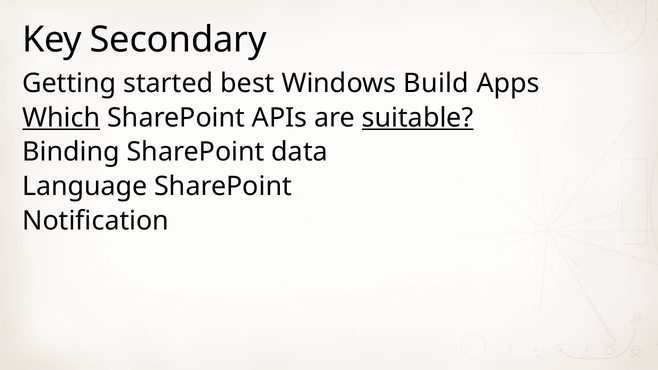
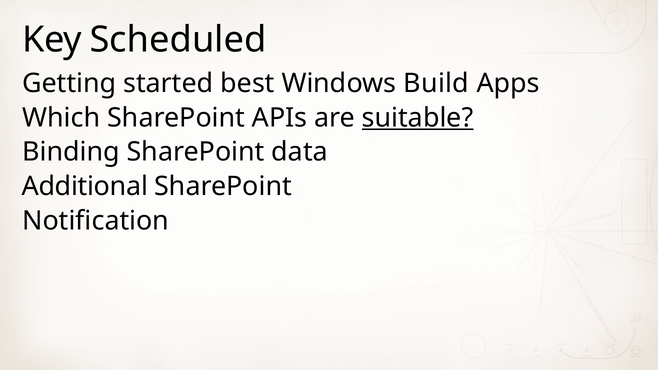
Secondary: Secondary -> Scheduled
Which underline: present -> none
Language: Language -> Additional
